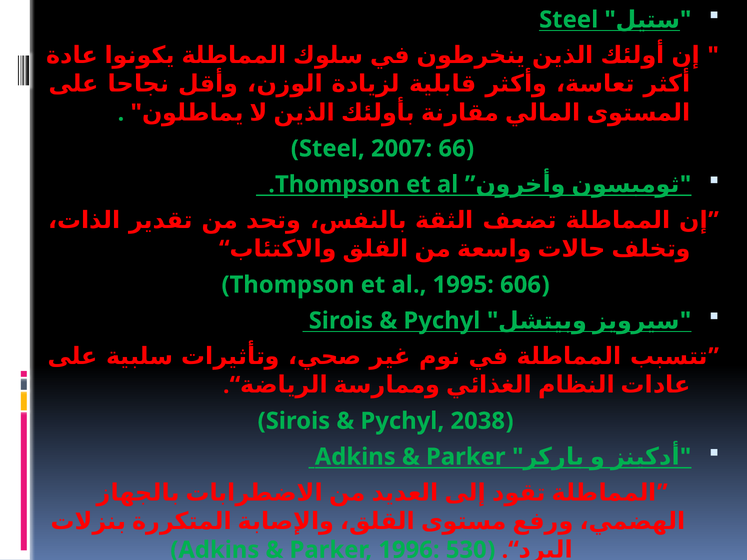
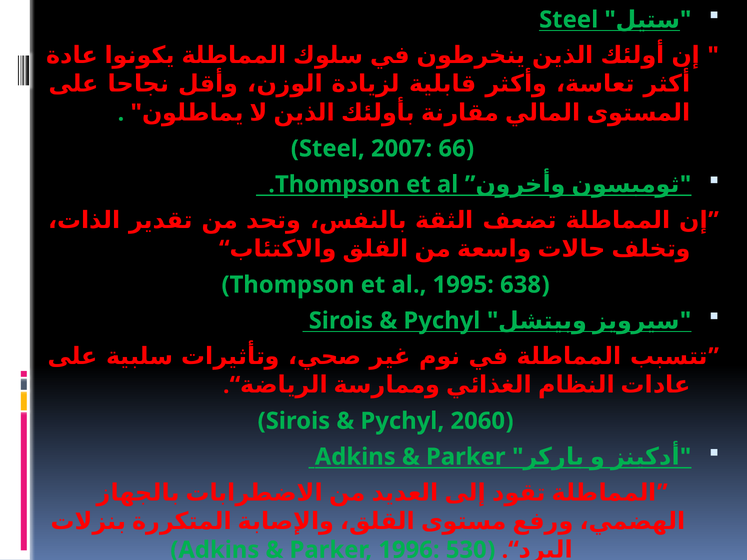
606: 606 -> 638
2038: 2038 -> 2060
